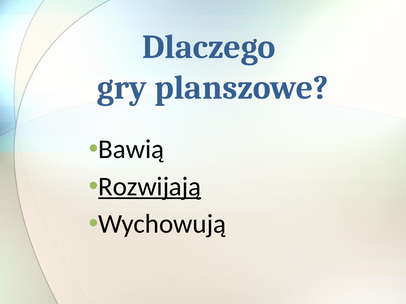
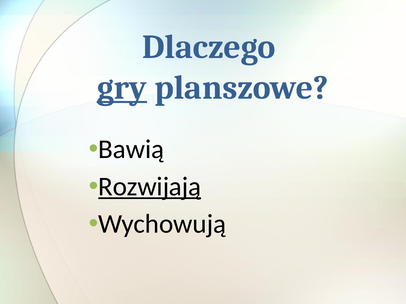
gry underline: none -> present
